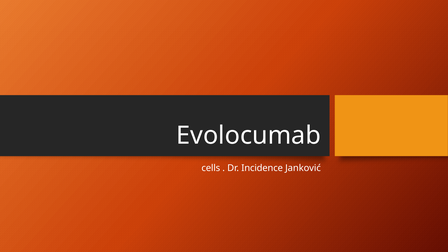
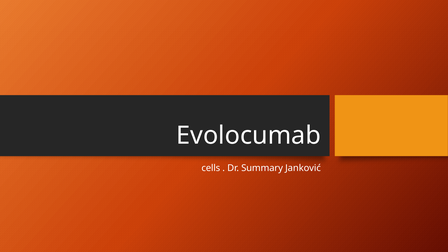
Incidence: Incidence -> Summary
